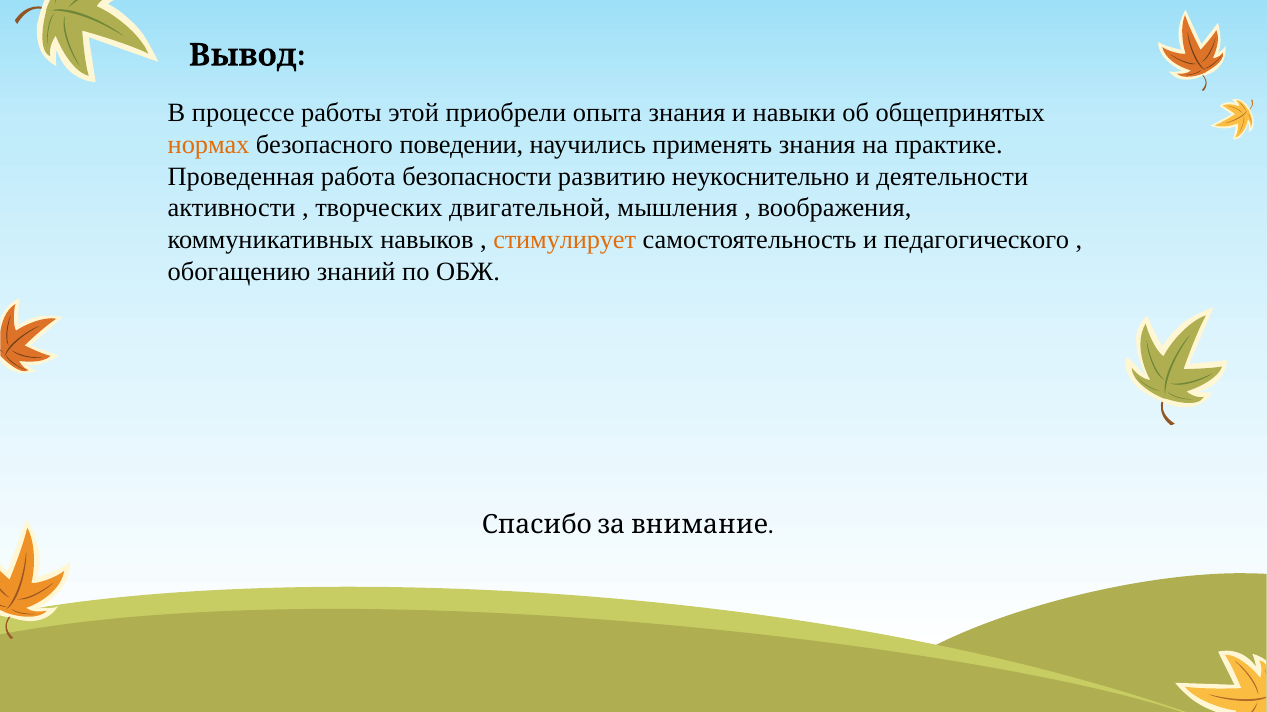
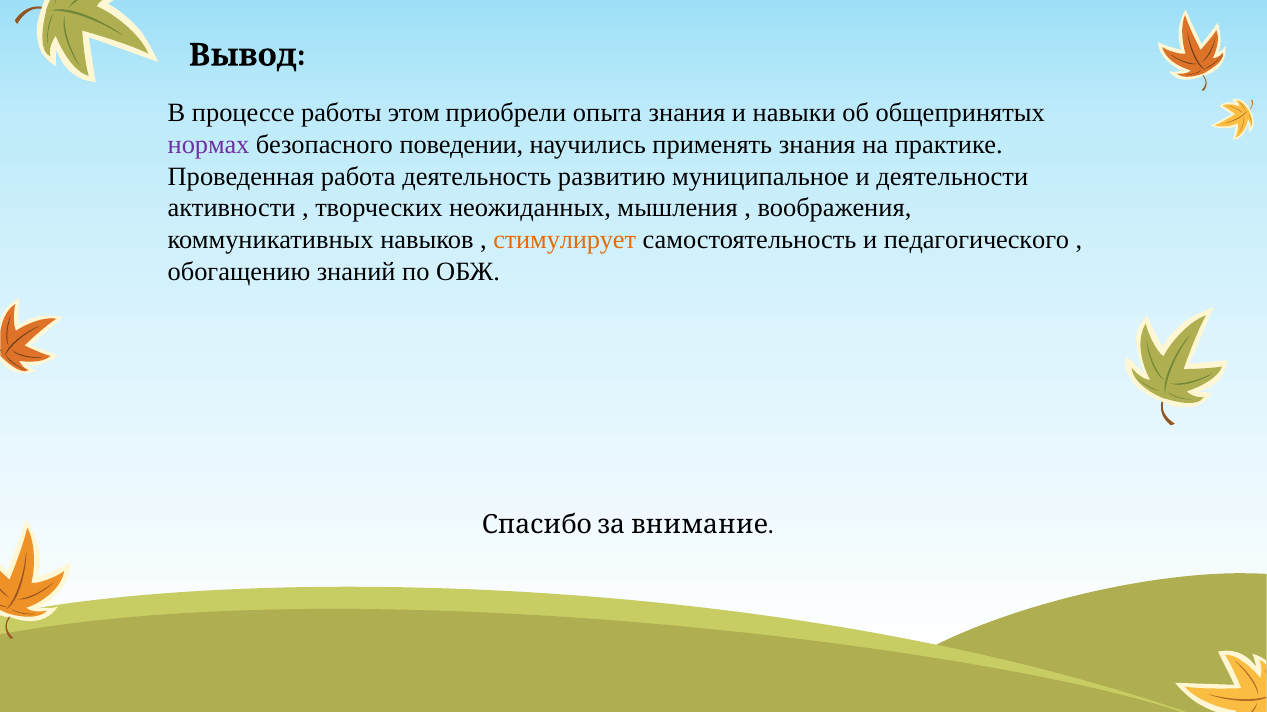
этой: этой -> этом
нормах colour: orange -> purple
безопасности: безопасности -> деятельность
неукоснительно: неукоснительно -> муниципальное
двигательной: двигательной -> неожиданных
